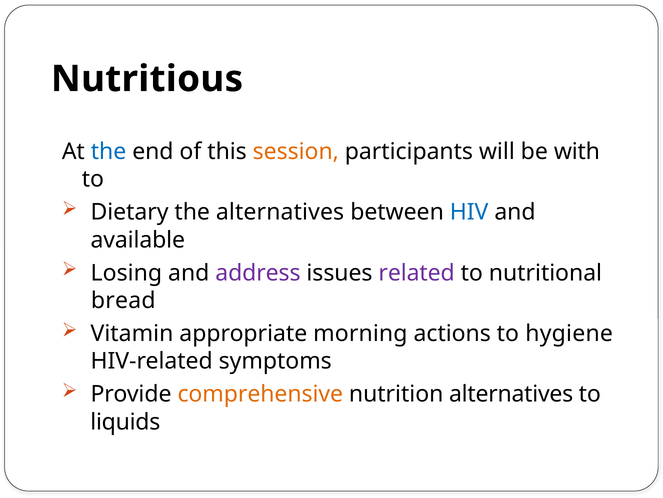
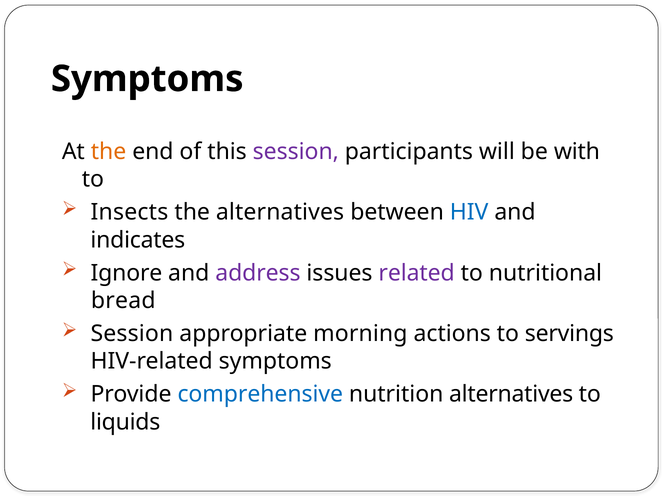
Nutritious at (147, 79): Nutritious -> Symptoms
the at (109, 151) colour: blue -> orange
session at (296, 151) colour: orange -> purple
Dietary: Dietary -> Insects
available: available -> indicates
Losing: Losing -> Ignore
Vitamin at (132, 333): Vitamin -> Session
hygiene: hygiene -> servings
comprehensive colour: orange -> blue
